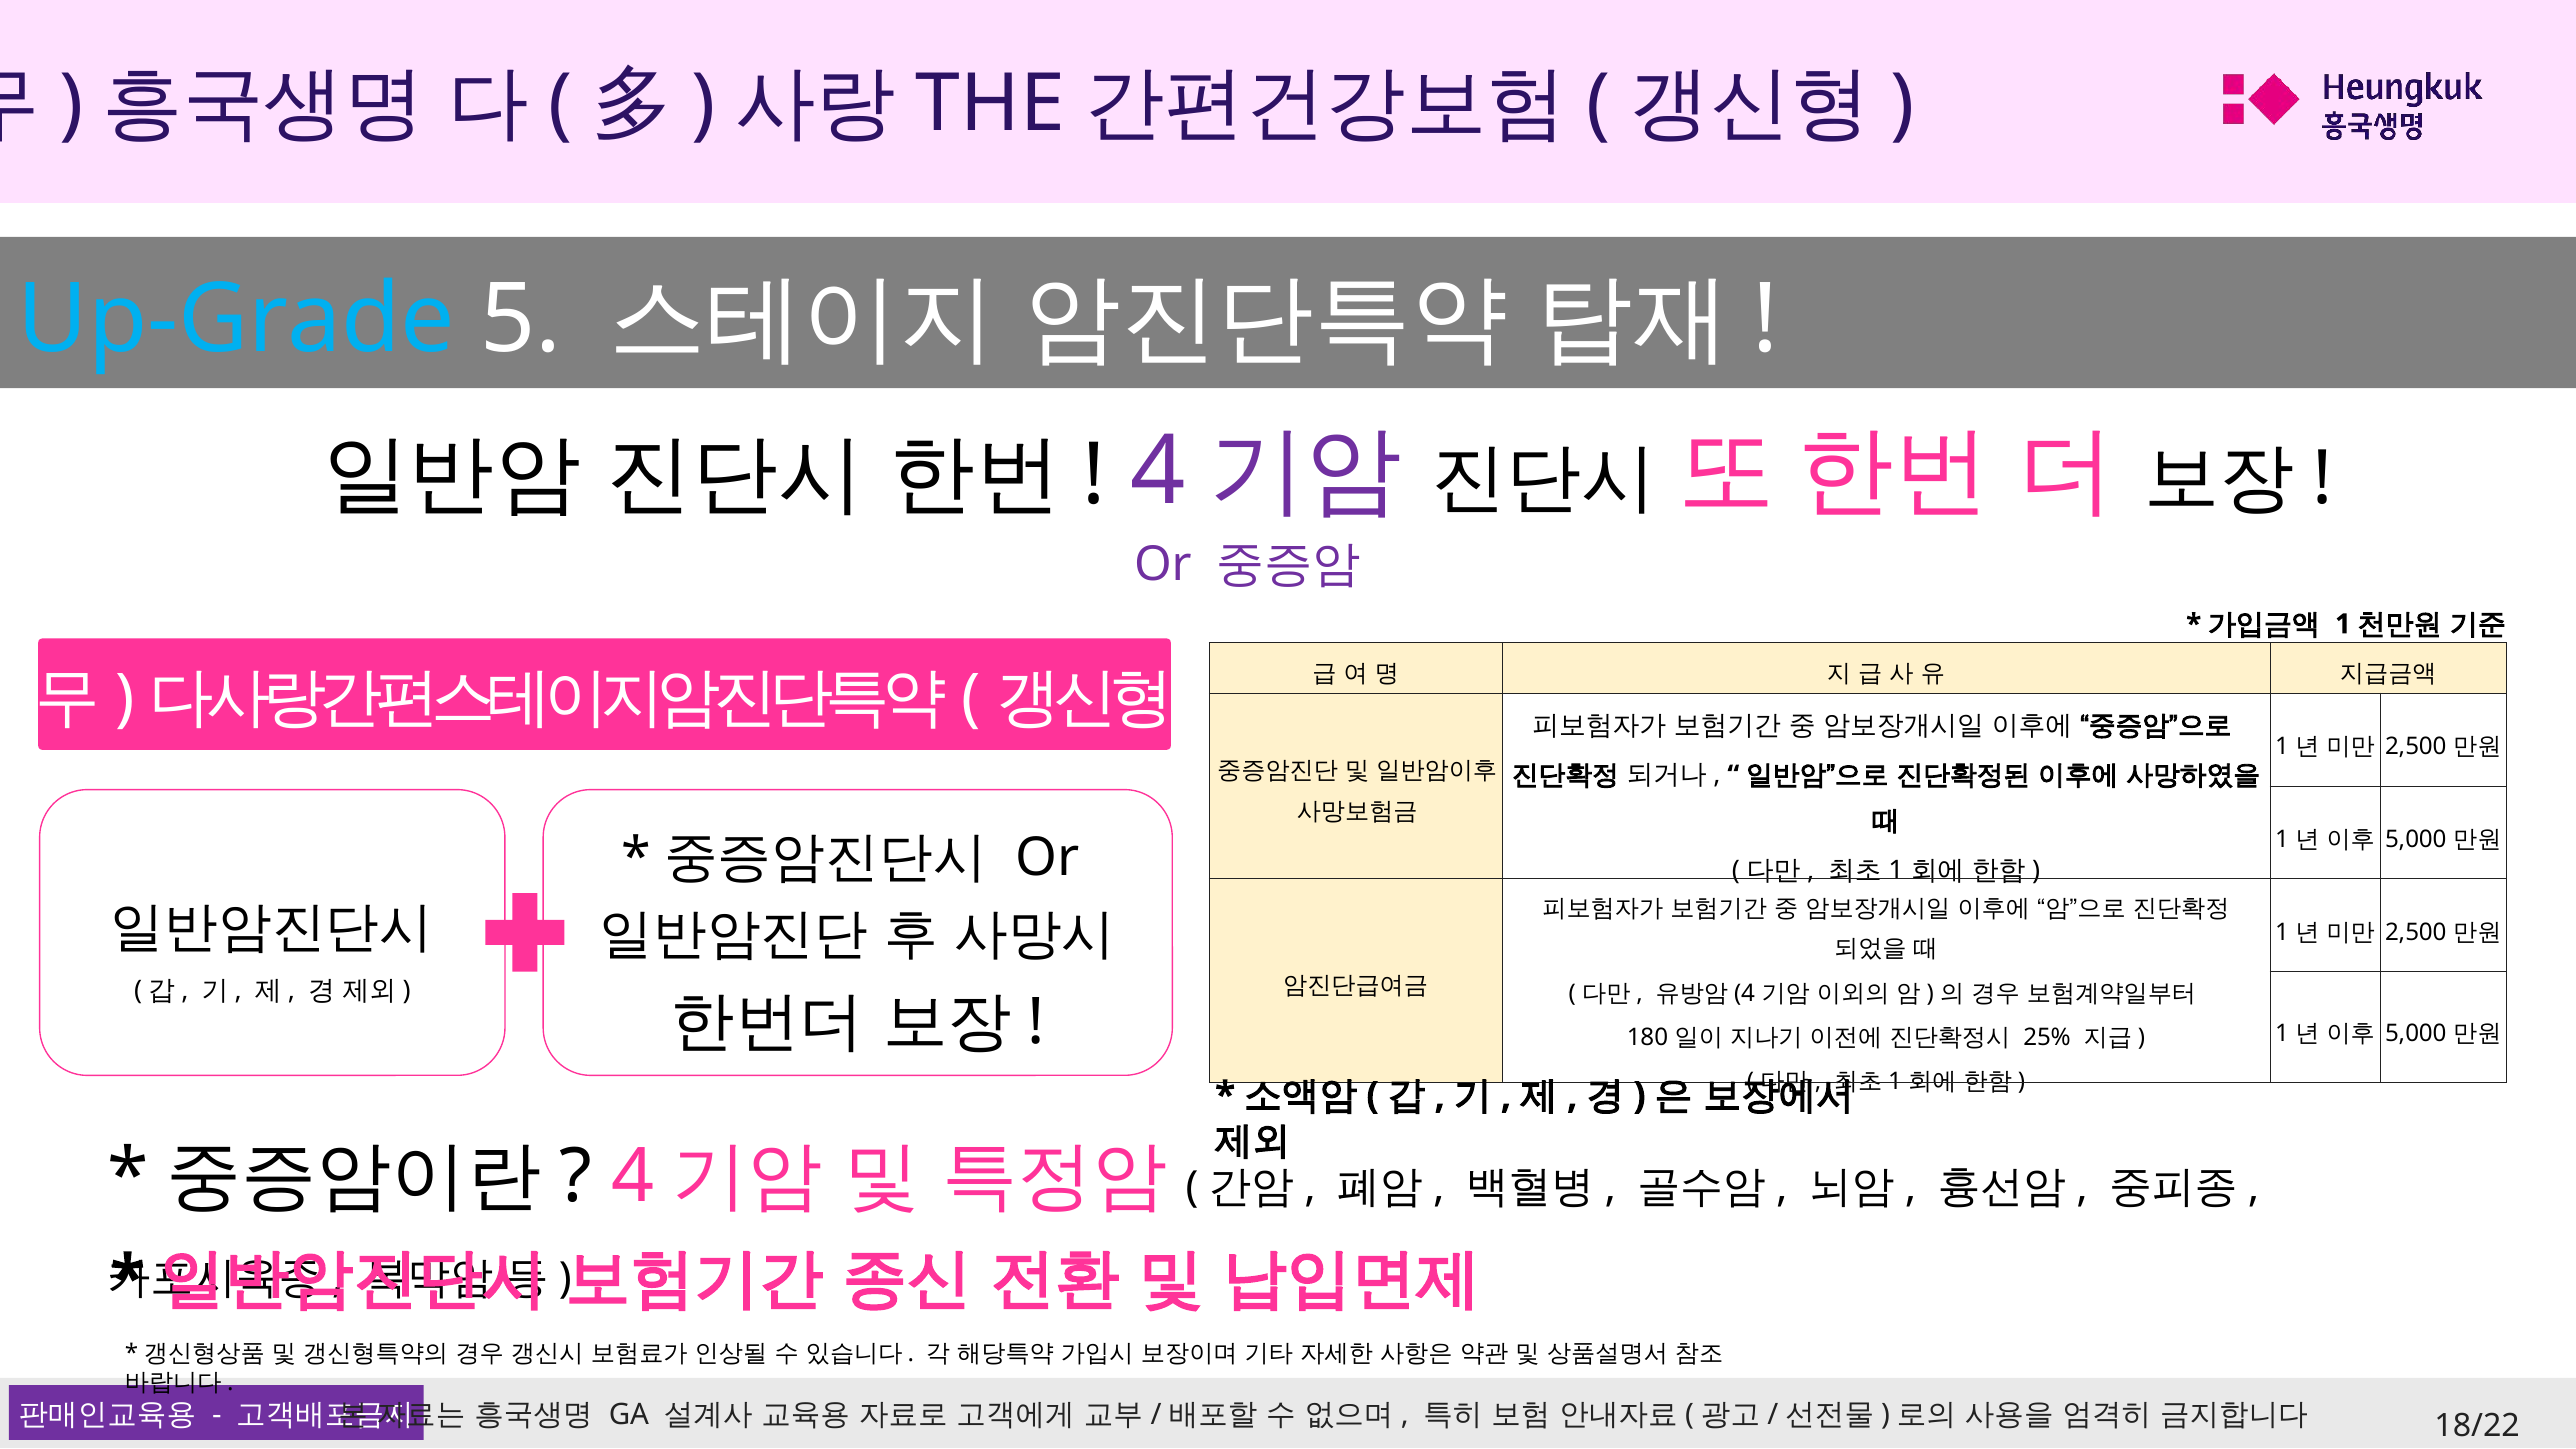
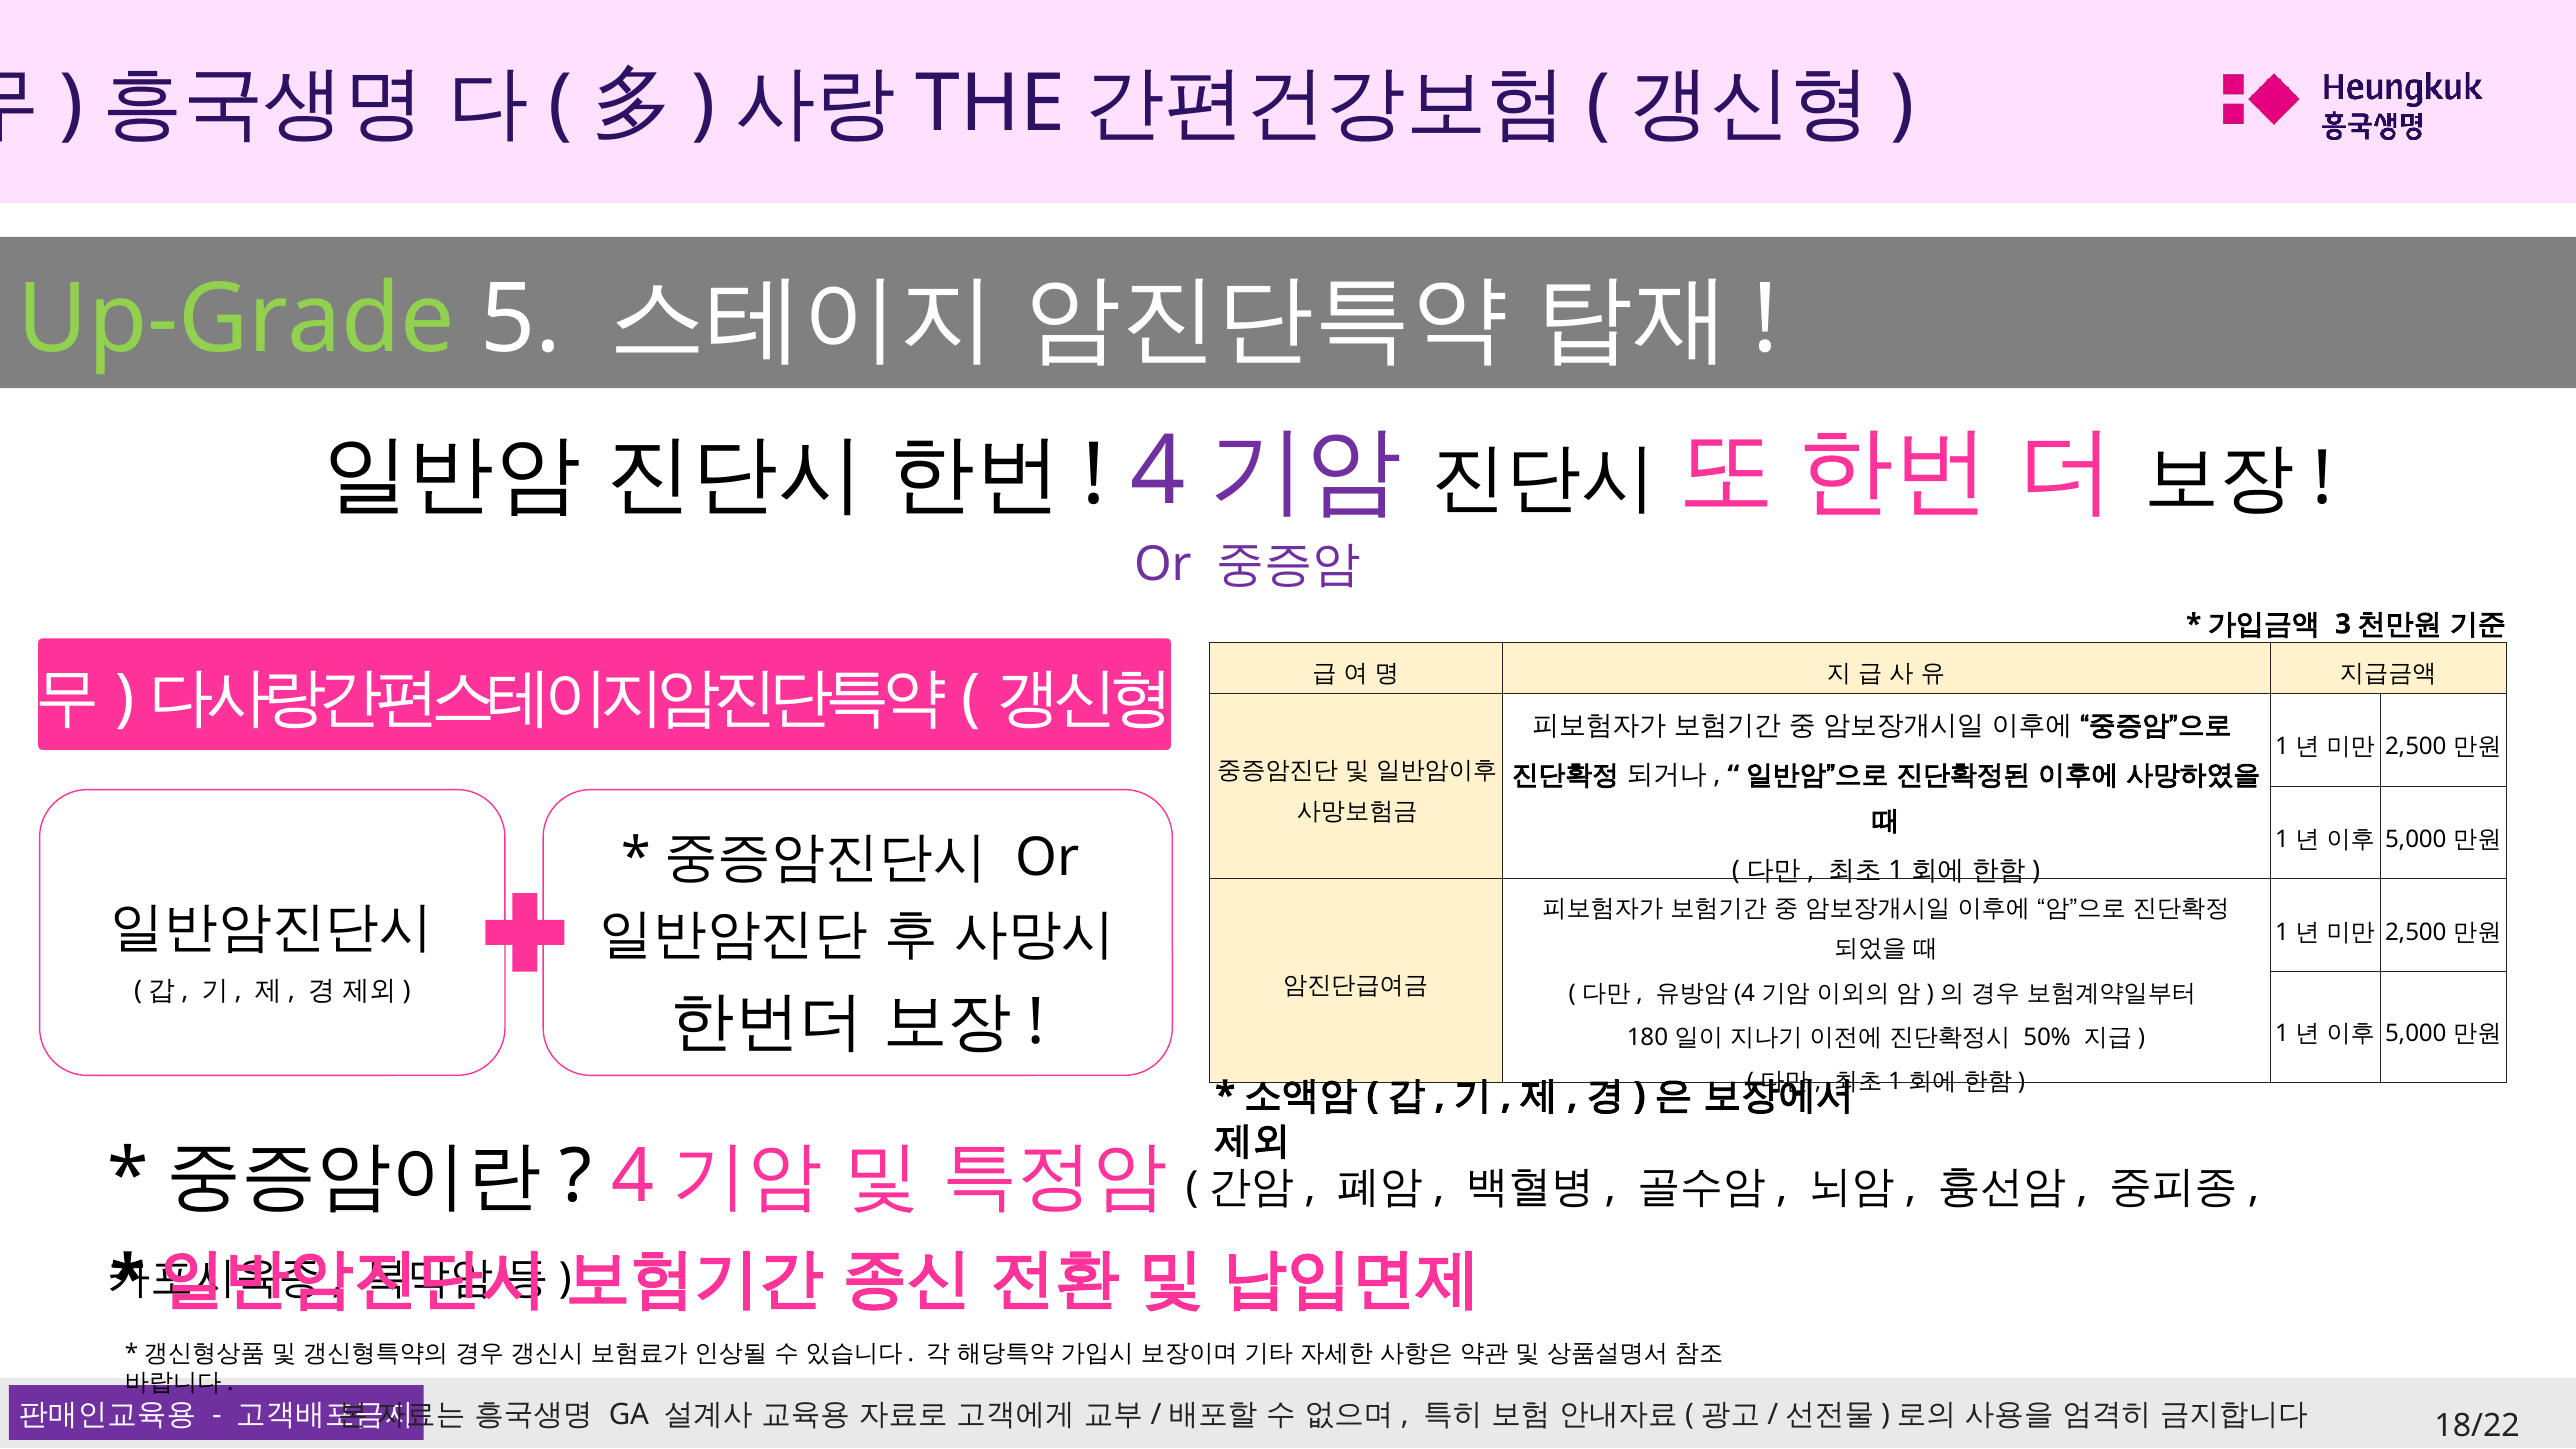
Up-Grade colour: light blue -> light green
1 at (2343, 624): 1 -> 3
25%: 25% -> 50%
